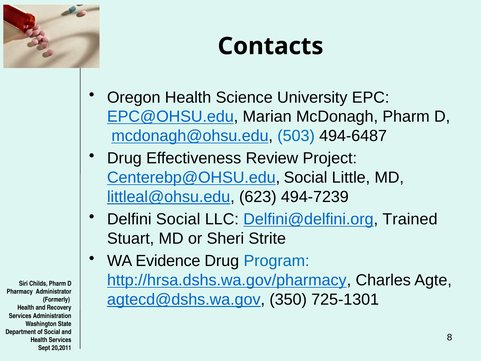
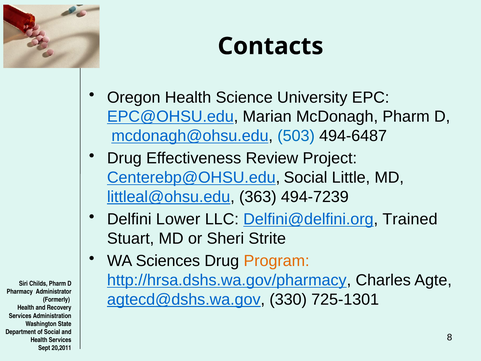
623: 623 -> 363
Delfini Social: Social -> Lower
Evidence: Evidence -> Sciences
Program colour: blue -> orange
350: 350 -> 330
